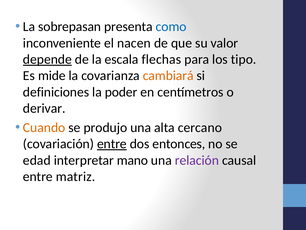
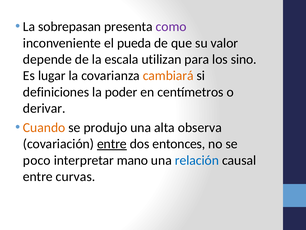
como colour: blue -> purple
nacen: nacen -> pueda
depende underline: present -> none
flechas: flechas -> utilizan
tipo: tipo -> sino
mide: mide -> lugar
cercano: cercano -> observa
edad: edad -> poco
relación colour: purple -> blue
matriz: matriz -> curvas
